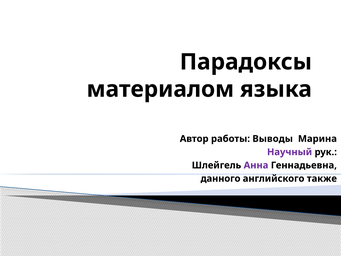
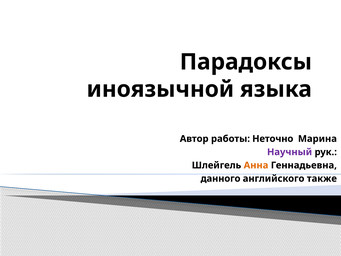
материалом: материалом -> иноязычной
Выводы: Выводы -> Неточно
Анна colour: purple -> orange
